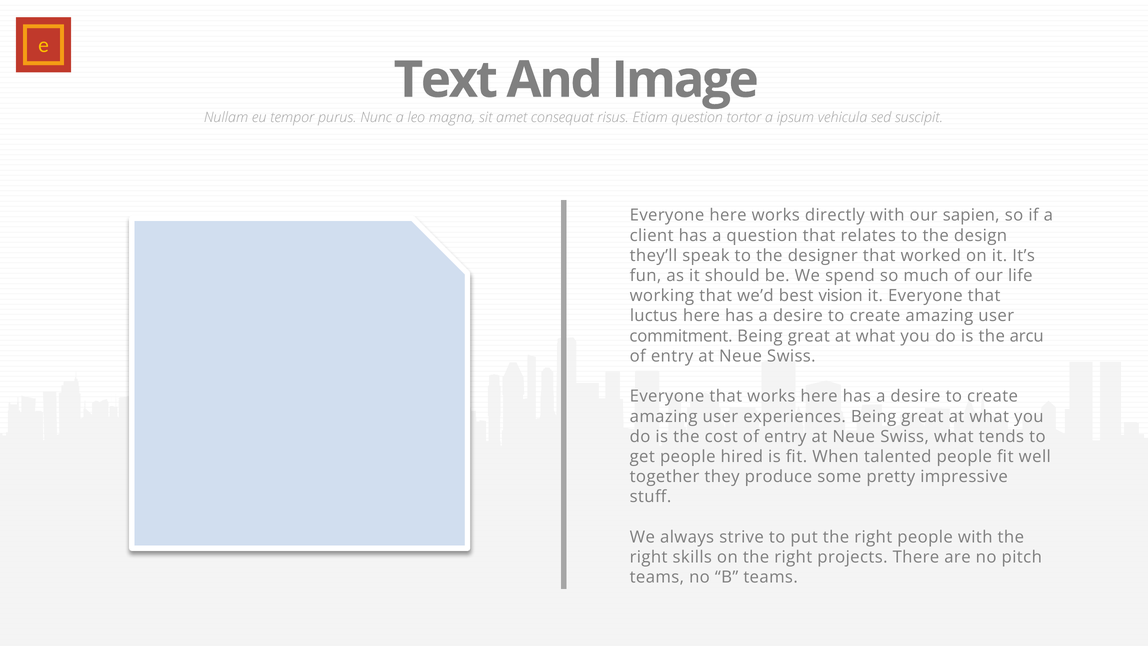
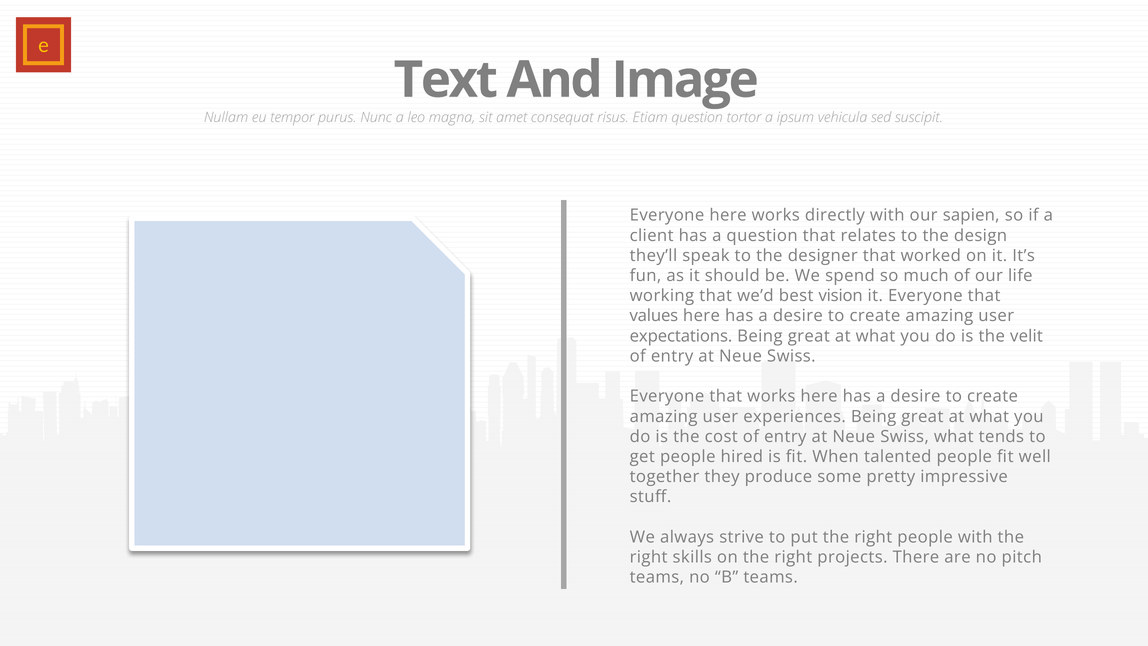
luctus: luctus -> values
commitment: commitment -> expectations
arcu: arcu -> velit
